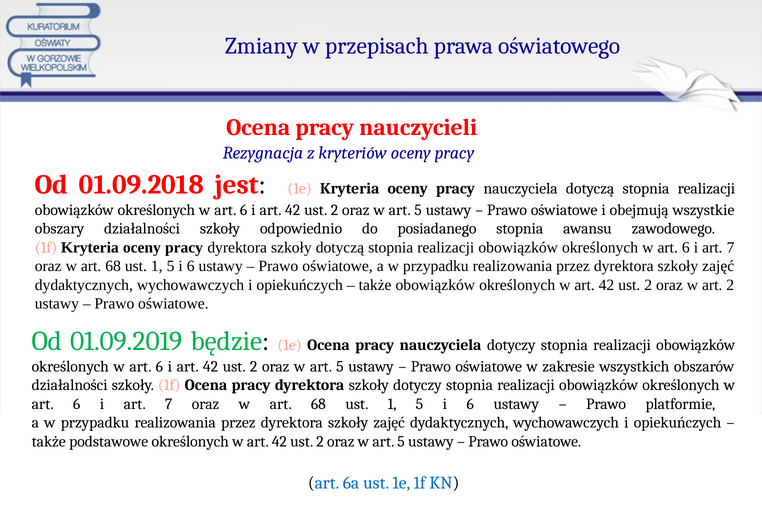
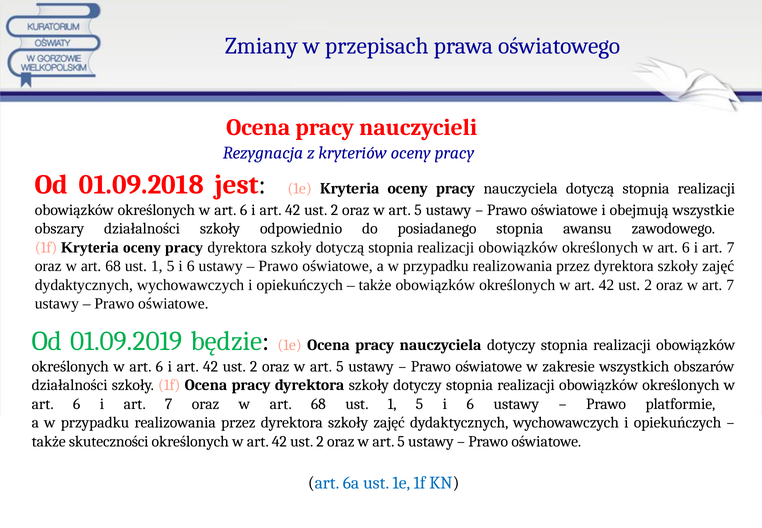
w art 2: 2 -> 7
podstawowe: podstawowe -> skuteczności
